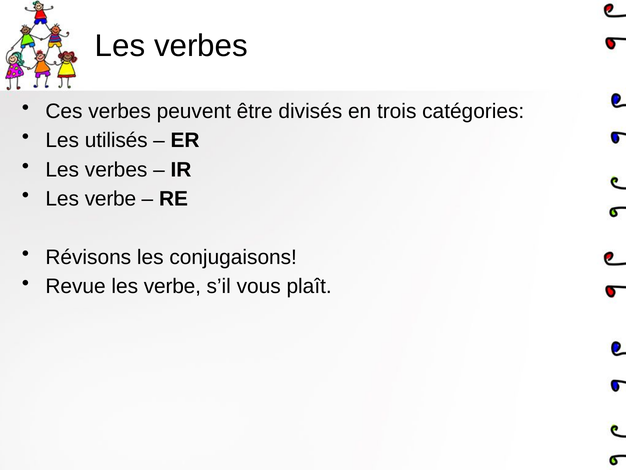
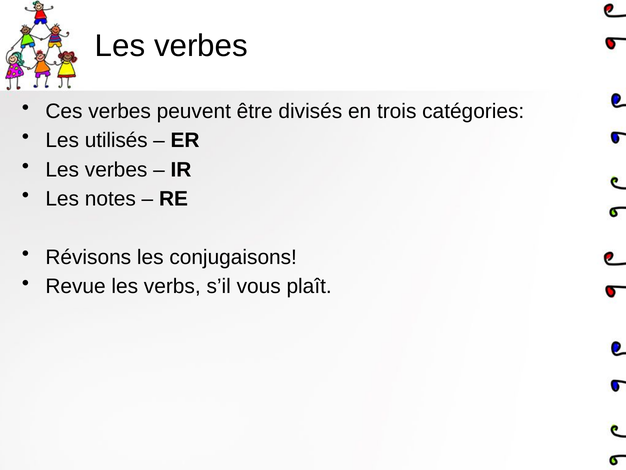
verbe at (110, 199): verbe -> notes
verbe at (172, 286): verbe -> verbs
